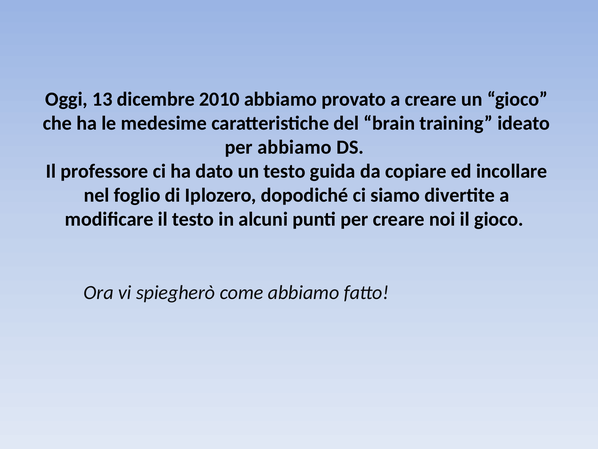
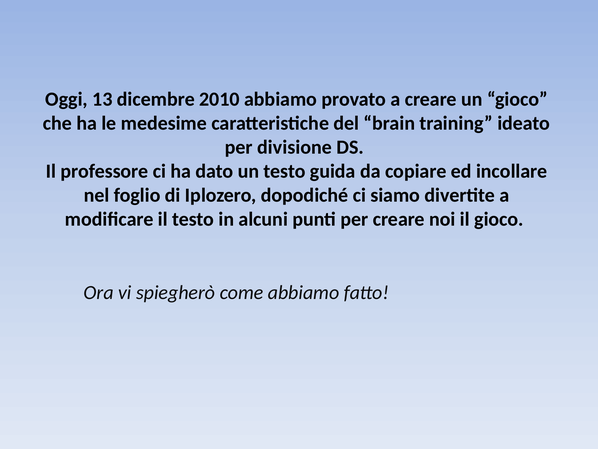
per abbiamo: abbiamo -> divisione
